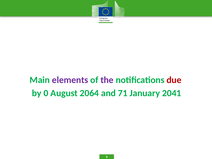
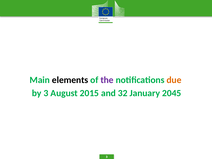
elements colour: purple -> black
due colour: red -> orange
by 0: 0 -> 3
2064: 2064 -> 2015
71: 71 -> 32
2041: 2041 -> 2045
